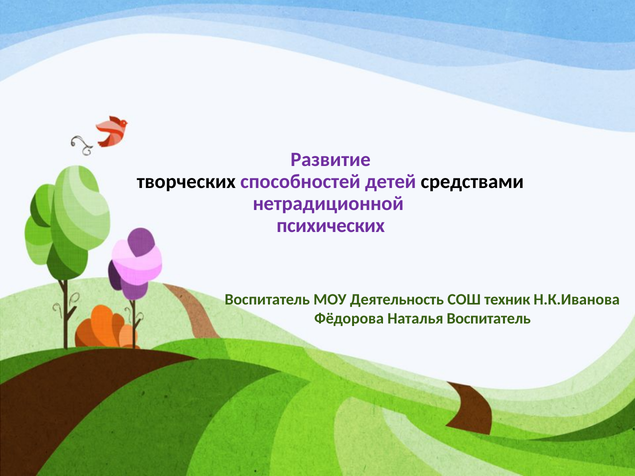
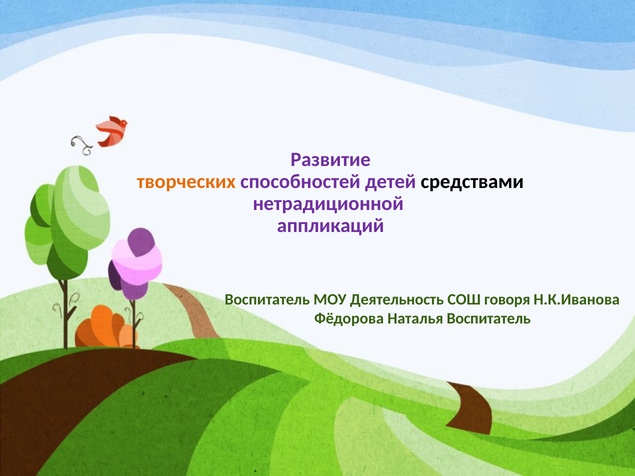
творческих colour: black -> orange
психических: психических -> аппликаций
техник: техник -> говоря
